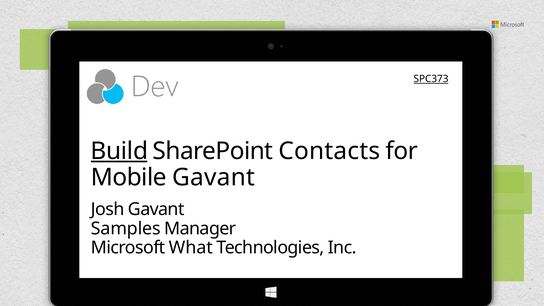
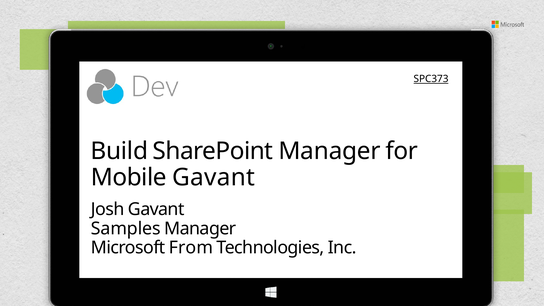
Build underline: present -> none
SharePoint Contacts: Contacts -> Manager
What: What -> From
